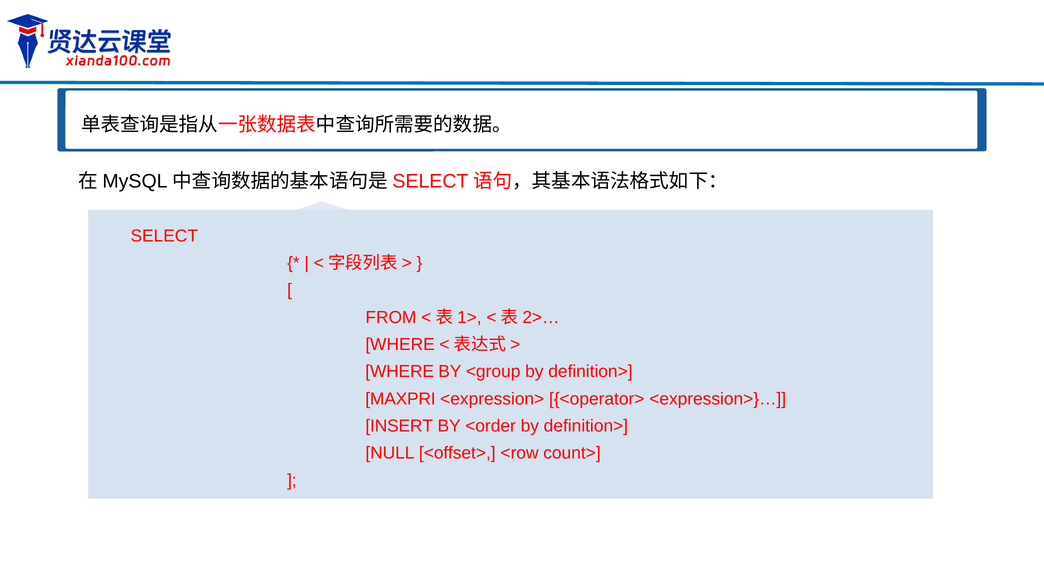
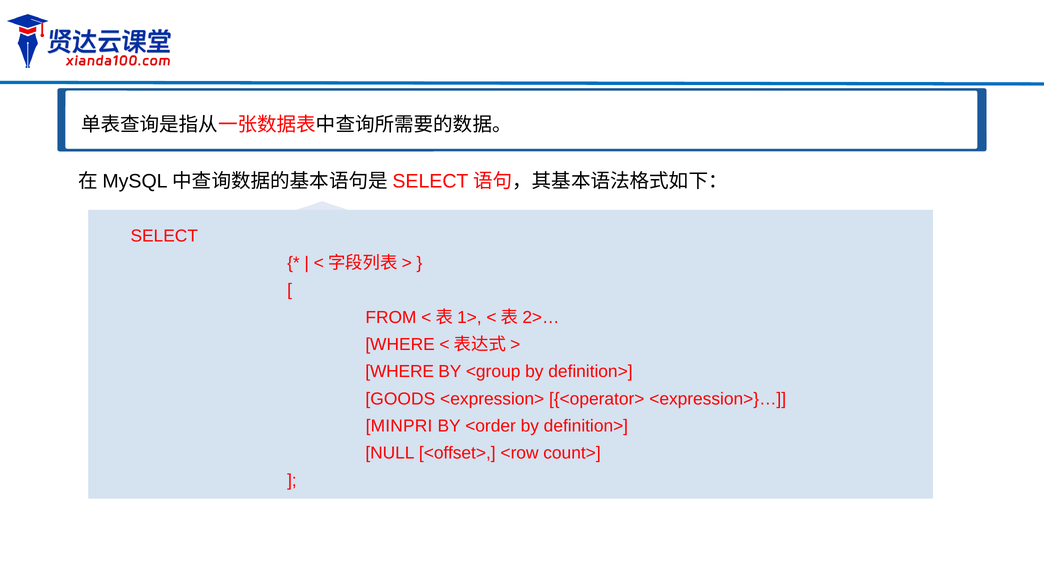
MAXPRI: MAXPRI -> GOODS
INSERT: INSERT -> MINPRI
